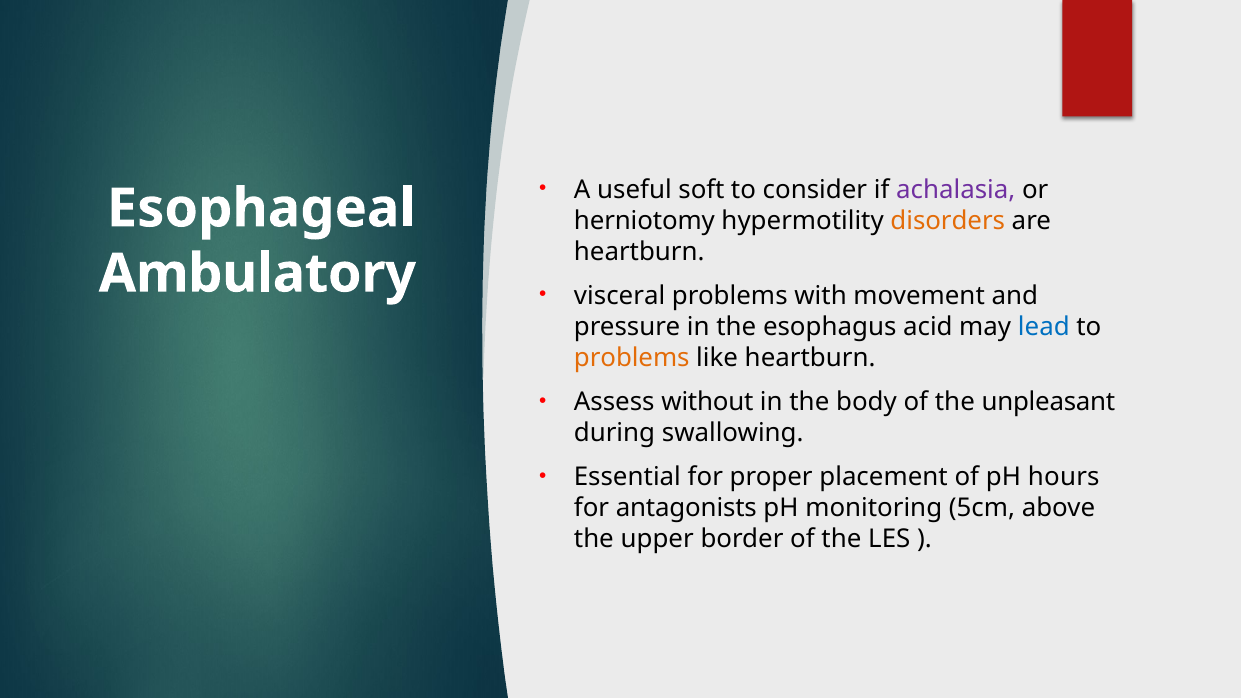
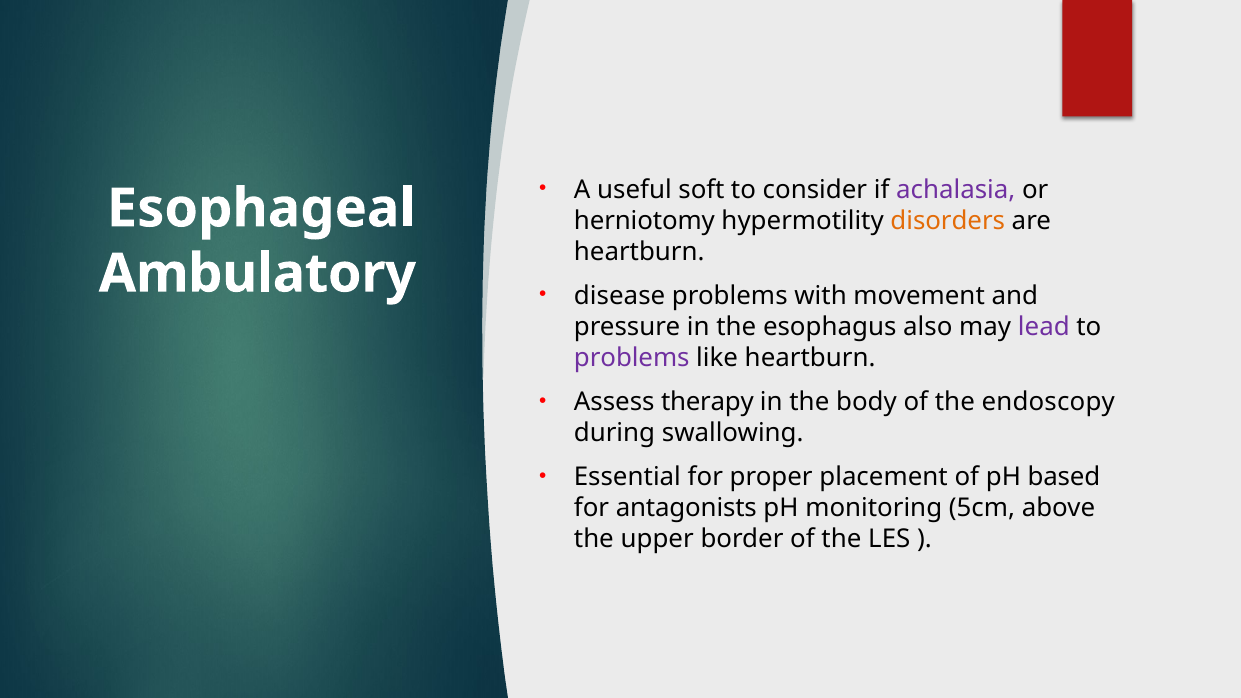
visceral: visceral -> disease
acid: acid -> also
lead colour: blue -> purple
problems at (632, 358) colour: orange -> purple
without: without -> therapy
unpleasant: unpleasant -> endoscopy
hours: hours -> based
